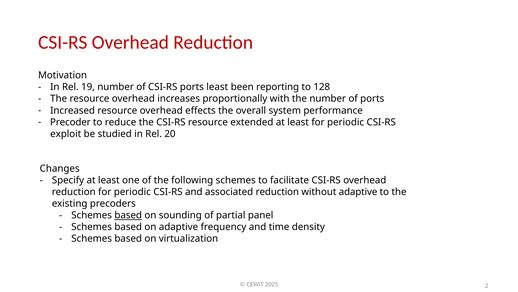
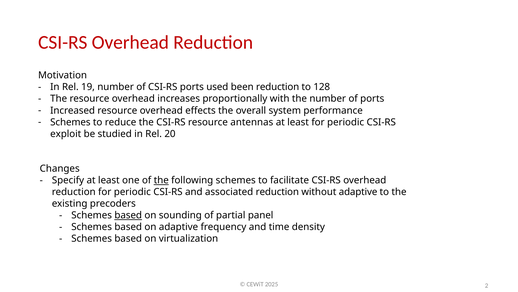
ports least: least -> used
been reporting: reporting -> reduction
Precoder at (70, 122): Precoder -> Schemes
extended: extended -> antennas
the at (161, 180) underline: none -> present
